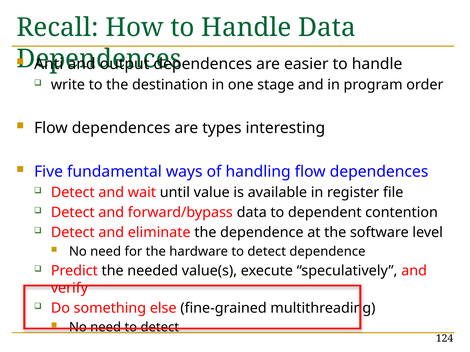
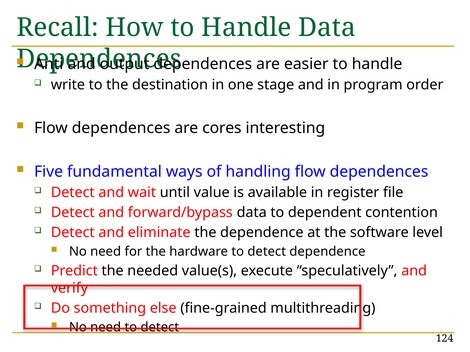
types: types -> cores
